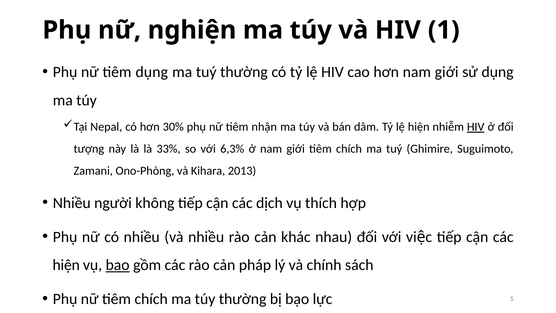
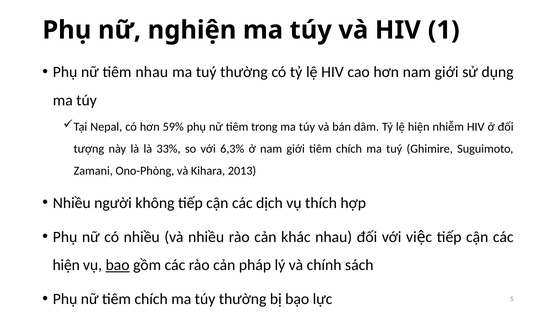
tiêm dụng: dụng -> nhau
30%: 30% -> 59%
nhận: nhận -> trong
HIV at (476, 127) underline: present -> none
